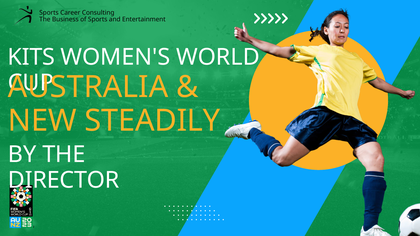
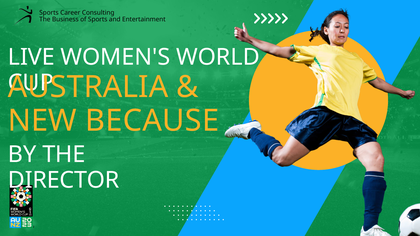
KITS: KITS -> LIVE
STEADILY: STEADILY -> BECAUSE
